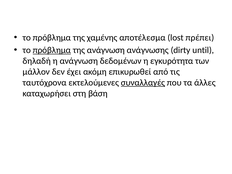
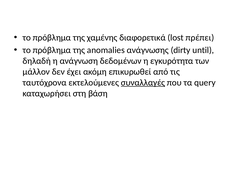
αποτέλεσμα: αποτέλεσμα -> διαφορετικά
πρόβλημα at (52, 50) underline: present -> none
της ανάγνωση: ανάγνωση -> anomalies
άλλες: άλλες -> query
